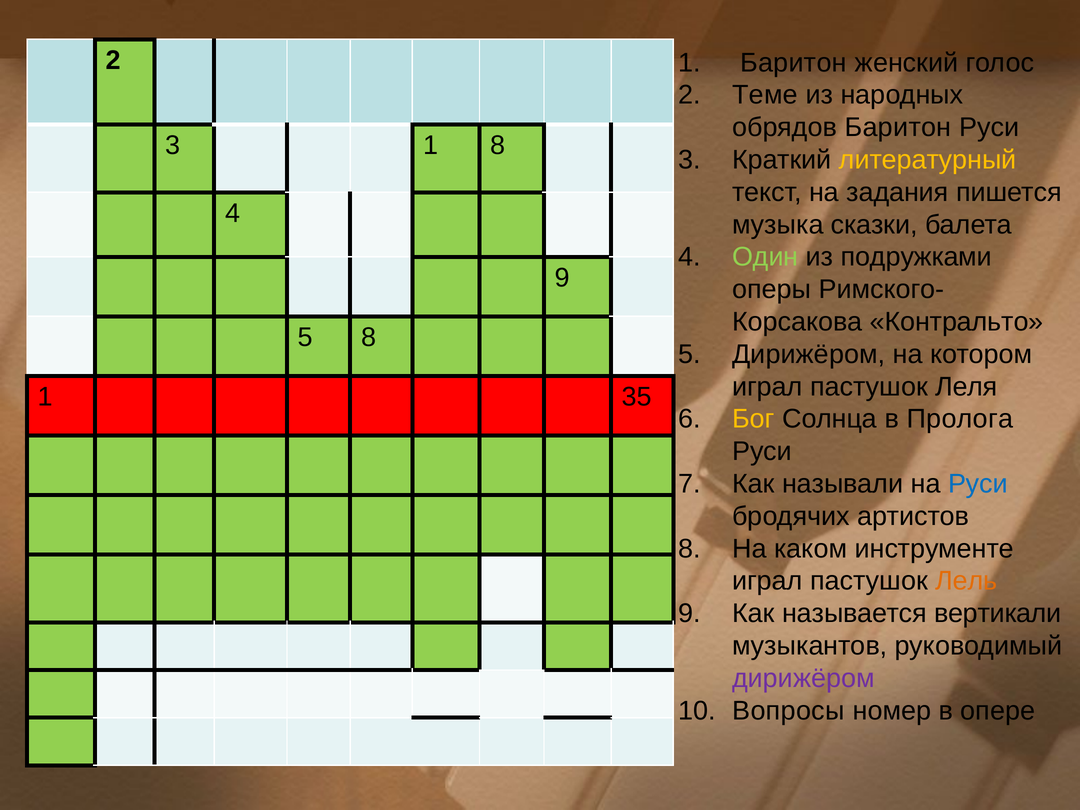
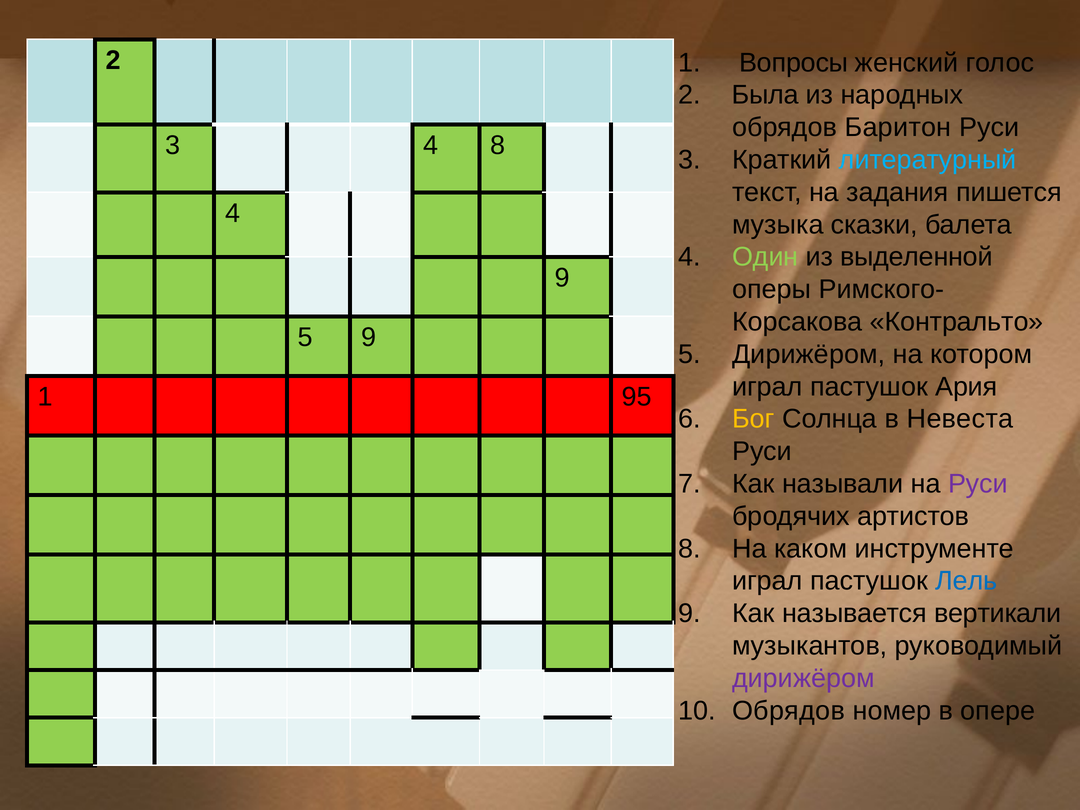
1 Баритон: Баритон -> Вопросы
Теме: Теме -> Была
3 1: 1 -> 4
литературный colour: yellow -> light blue
подружками: подружками -> выделенной
5 8: 8 -> 9
Леля: Леля -> Ария
35: 35 -> 95
Пролога: Пролога -> Невеста
Руси at (978, 484) colour: blue -> purple
Лель colour: orange -> blue
10 Вопросы: Вопросы -> Обрядов
